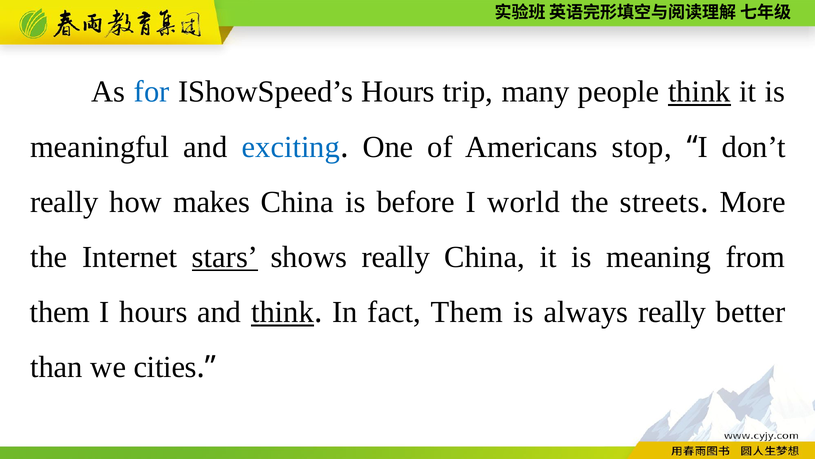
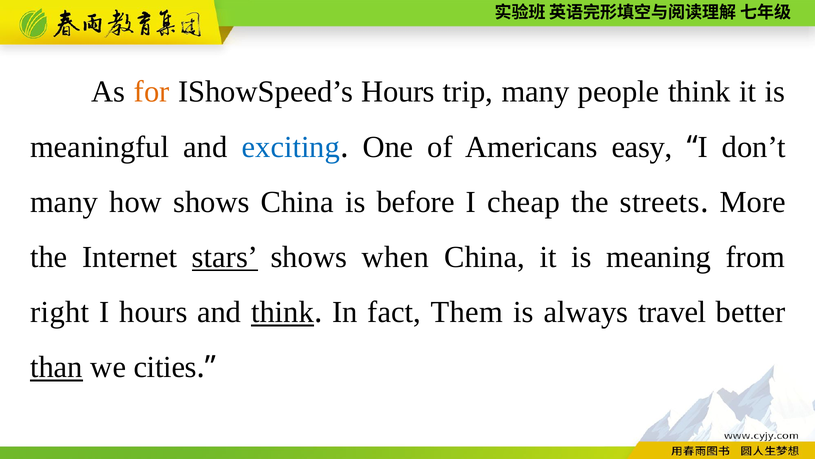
for colour: blue -> orange
think at (699, 92) underline: present -> none
stop: stop -> easy
really at (64, 202): really -> many
how makes: makes -> shows
world: world -> cheap
shows really: really -> when
them at (60, 312): them -> right
always really: really -> travel
than underline: none -> present
